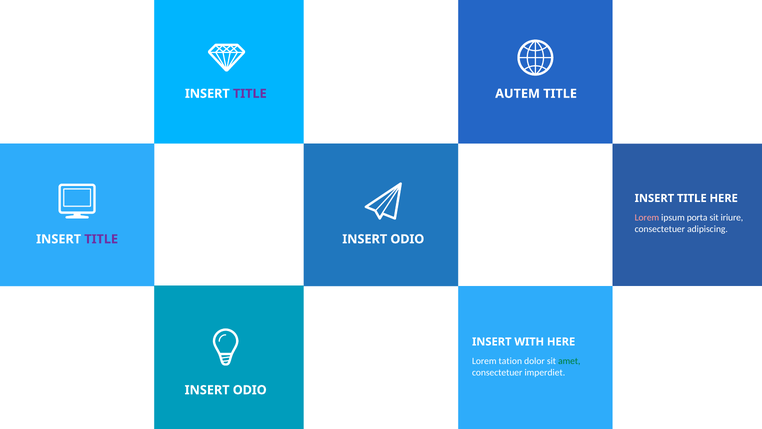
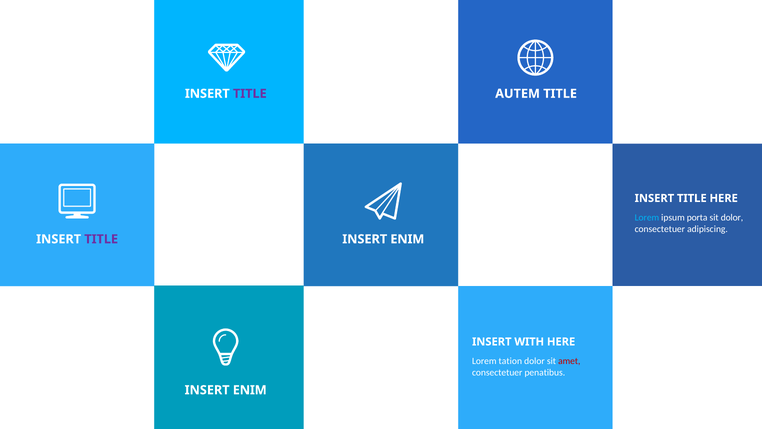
Lorem at (647, 217) colour: pink -> light blue
sit iriure: iriure -> dolor
ODIO at (407, 239): ODIO -> ENIM
amet colour: green -> red
imperdiet: imperdiet -> penatibus
ODIO at (250, 390): ODIO -> ENIM
